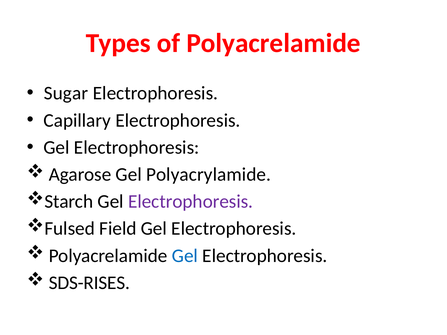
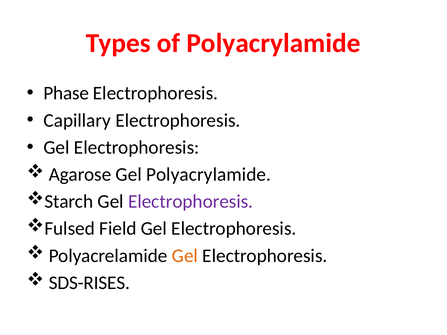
of Polyacrelamide: Polyacrelamide -> Polyacrylamide
Sugar: Sugar -> Phase
Gel at (185, 256) colour: blue -> orange
